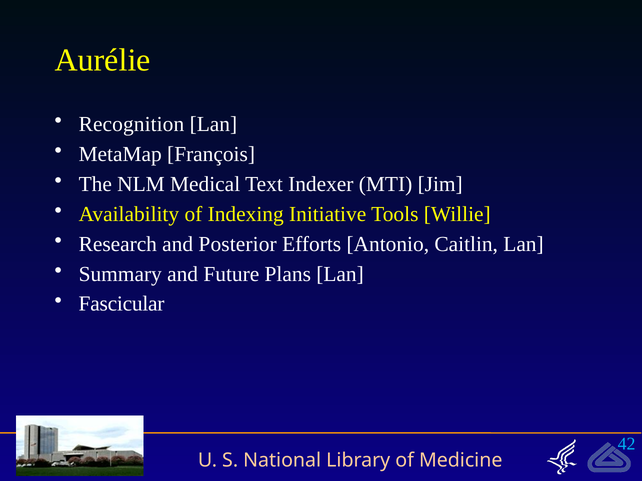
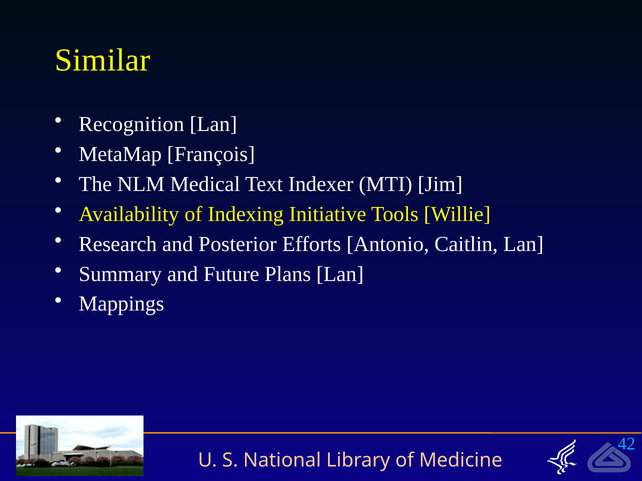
Aurélie: Aurélie -> Similar
Fascicular: Fascicular -> Mappings
